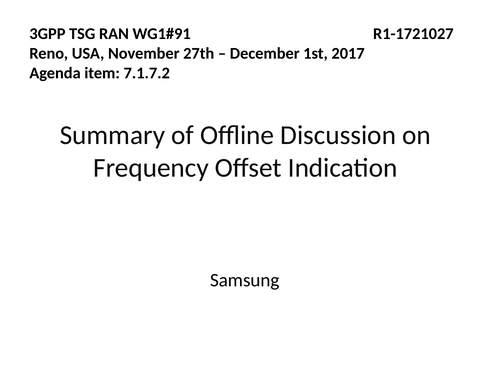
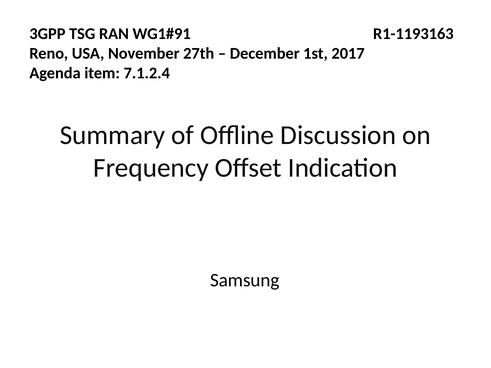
R1-1721027: R1-1721027 -> R1-1193163
7.1.7.2: 7.1.7.2 -> 7.1.2.4
